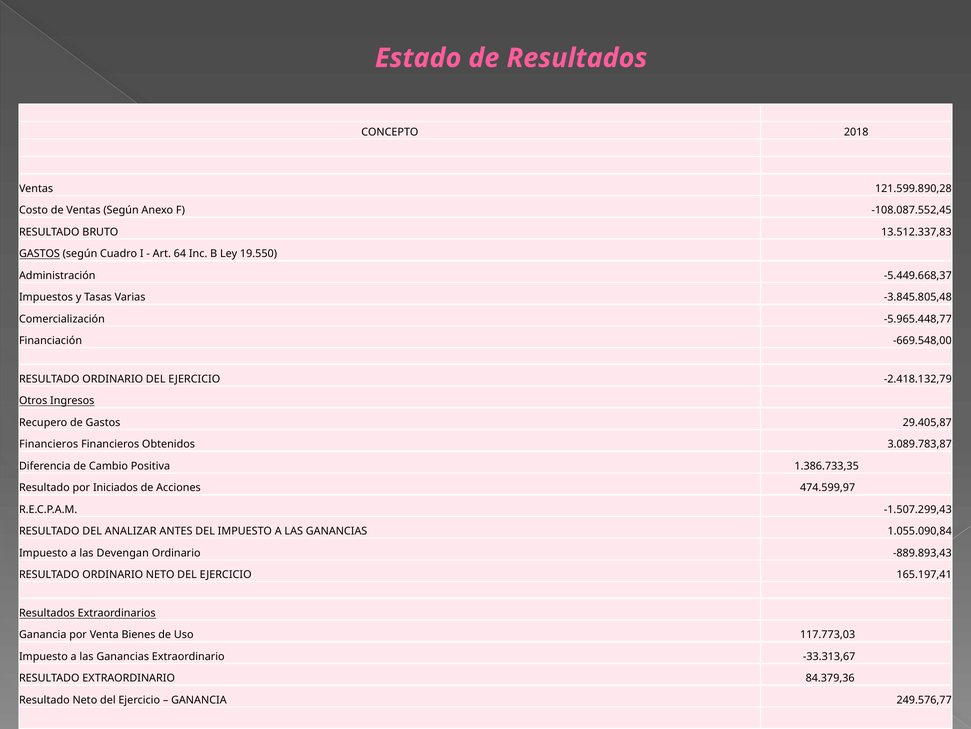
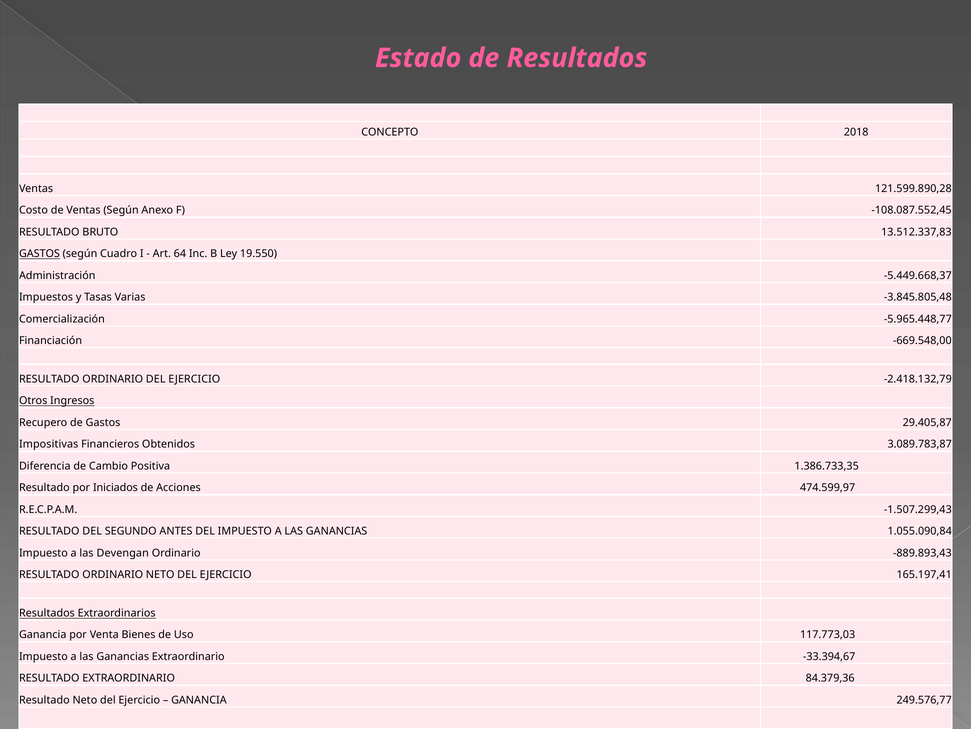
Financieros at (49, 444): Financieros -> Impositivas
ANALIZAR: ANALIZAR -> SEGUNDO
-33.313,67: -33.313,67 -> -33.394,67
